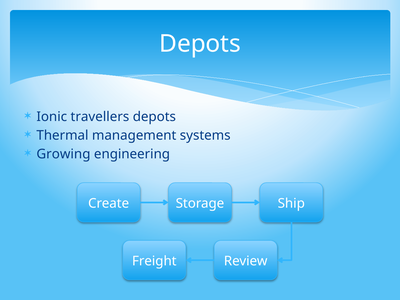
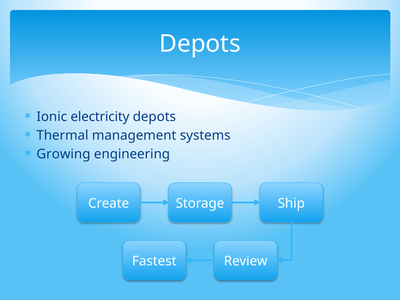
travellers: travellers -> electricity
Freight: Freight -> Fastest
